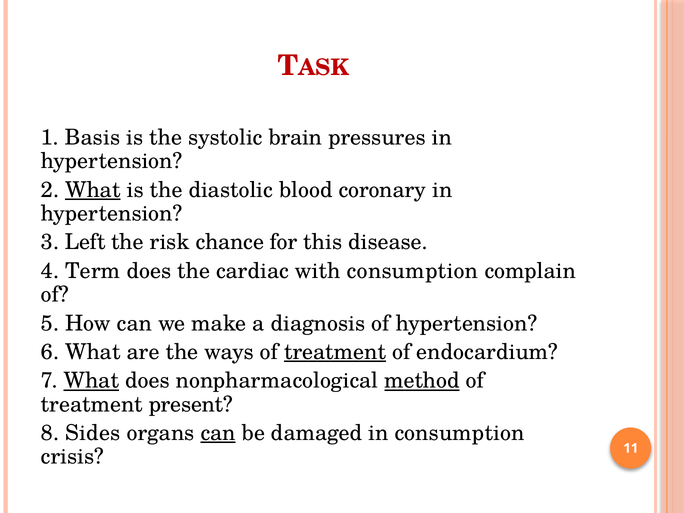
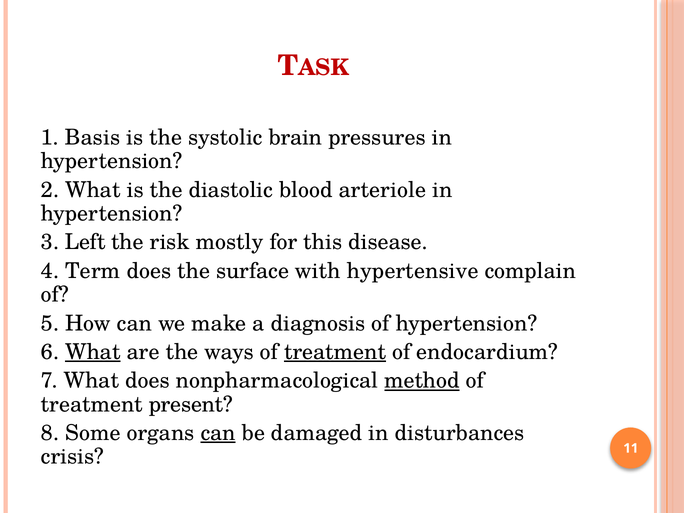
What at (93, 190) underline: present -> none
coronary: coronary -> arteriole
chance: chance -> mostly
cardiac: cardiac -> surface
with consumption: consumption -> hypertensive
What at (93, 352) underline: none -> present
What at (91, 381) underline: present -> none
Sides: Sides -> Some
in consumption: consumption -> disturbances
